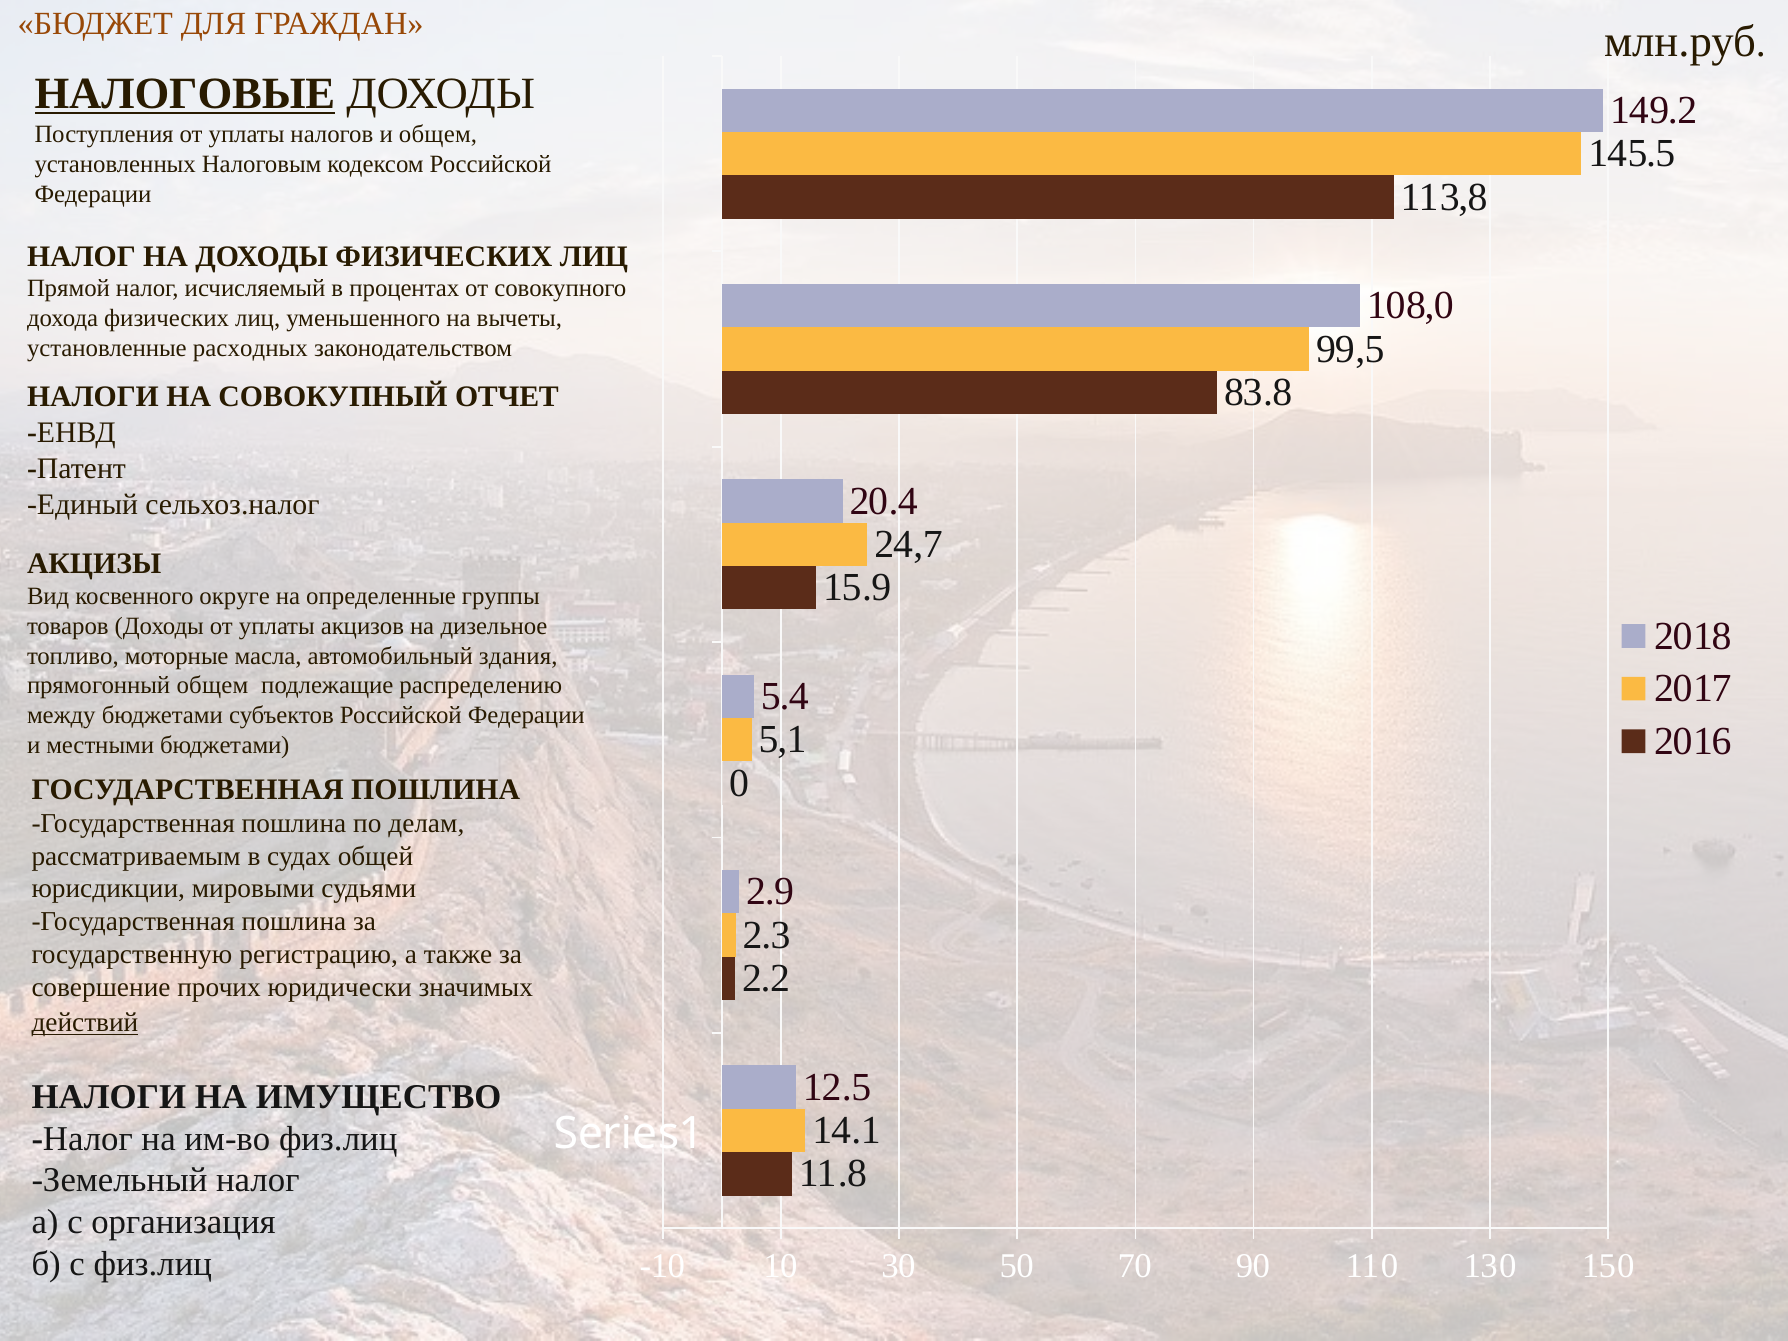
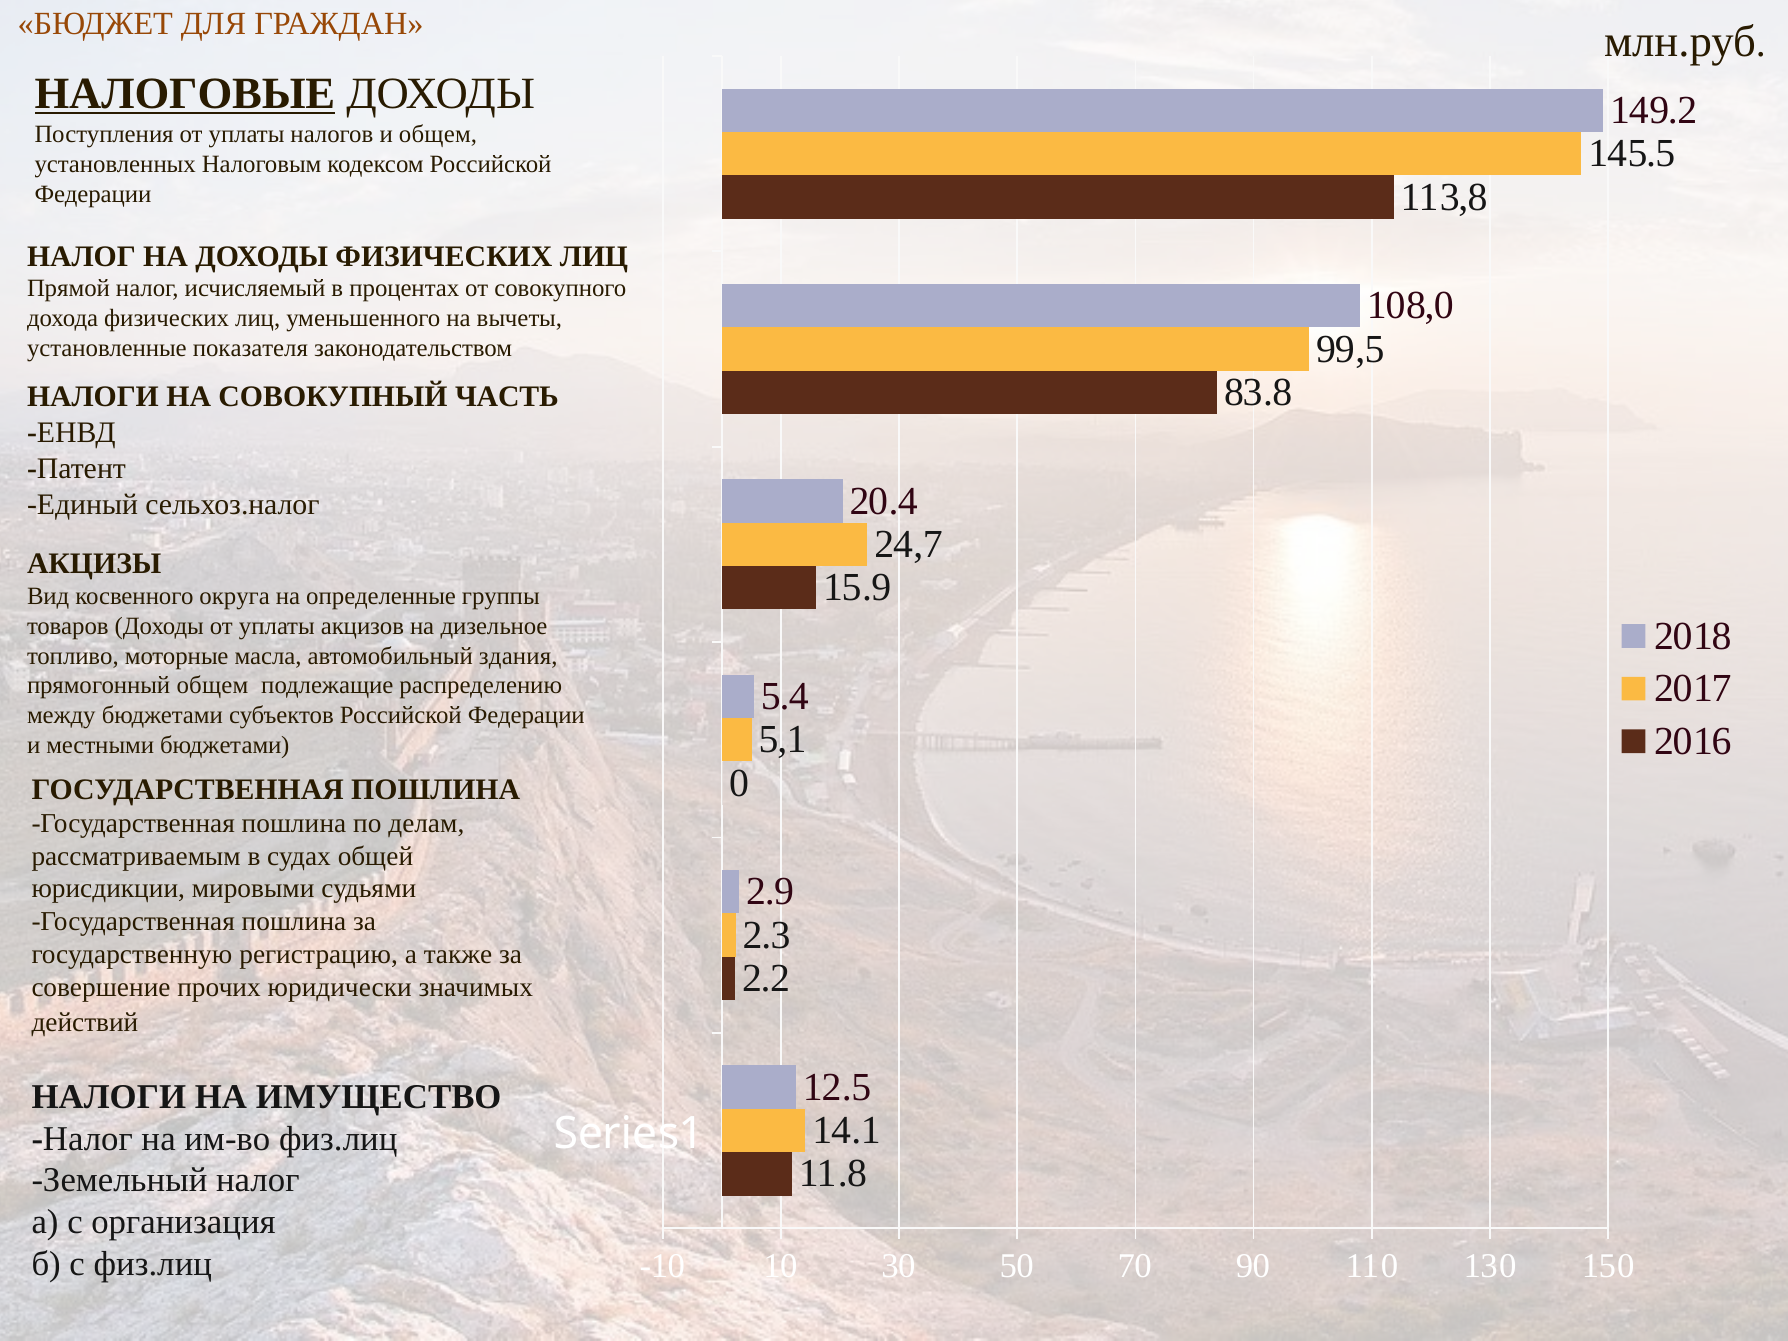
расходных: расходных -> показателя
ОТЧЕТ: ОТЧЕТ -> ЧАСТЬ
округе: округе -> округа
действий underline: present -> none
